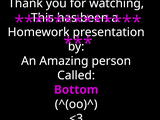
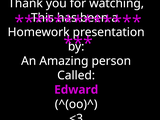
Bottom: Bottom -> Edward
